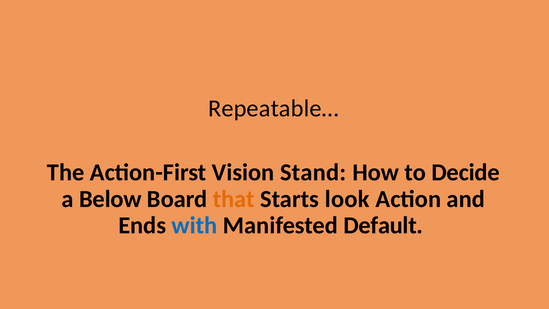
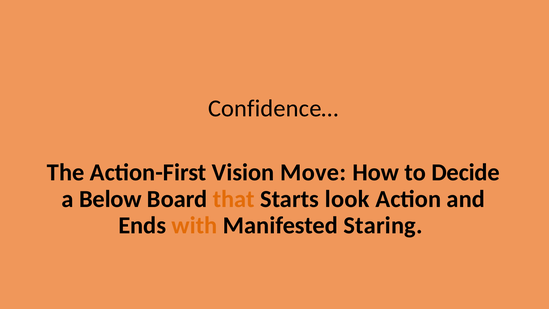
Repeatable…: Repeatable… -> Confidence…
Stand: Stand -> Move
with colour: blue -> orange
Default: Default -> Staring
